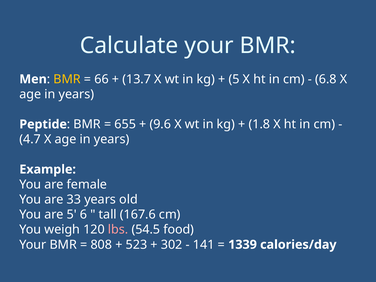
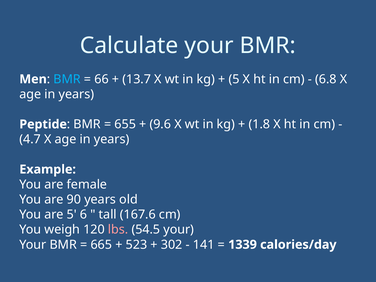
BMR at (67, 79) colour: yellow -> light blue
33: 33 -> 90
54.5 food: food -> your
808: 808 -> 665
